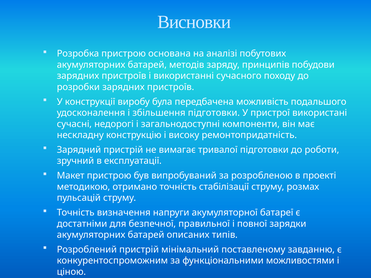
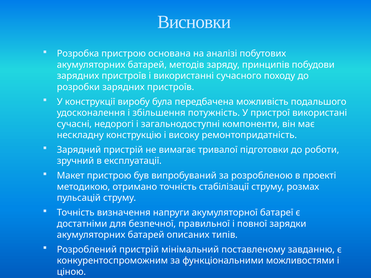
збільшення підготовки: підготовки -> потужність
